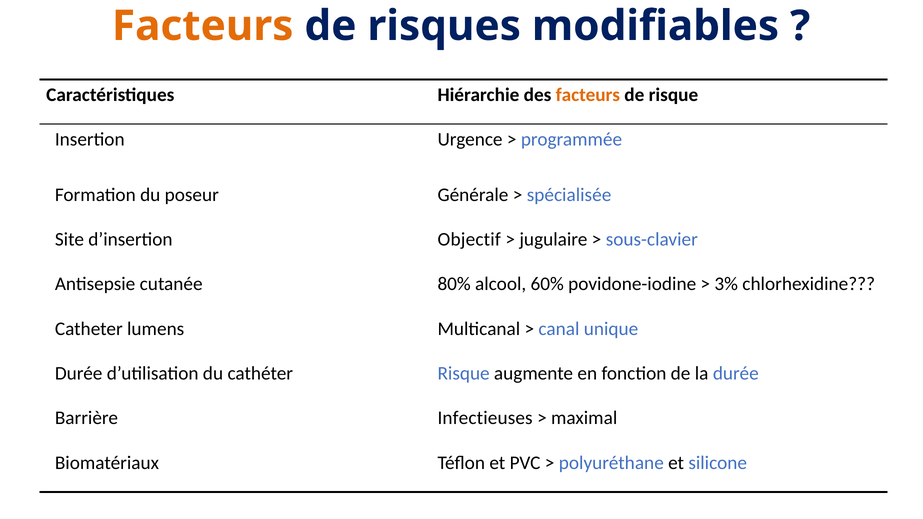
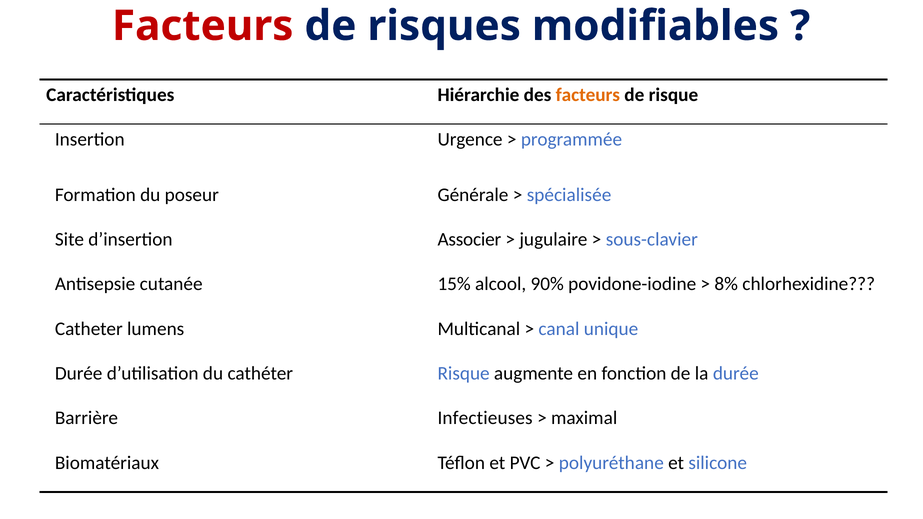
Facteurs at (203, 26) colour: orange -> red
Objectif: Objectif -> Associer
80%: 80% -> 15%
60%: 60% -> 90%
3%: 3% -> 8%
